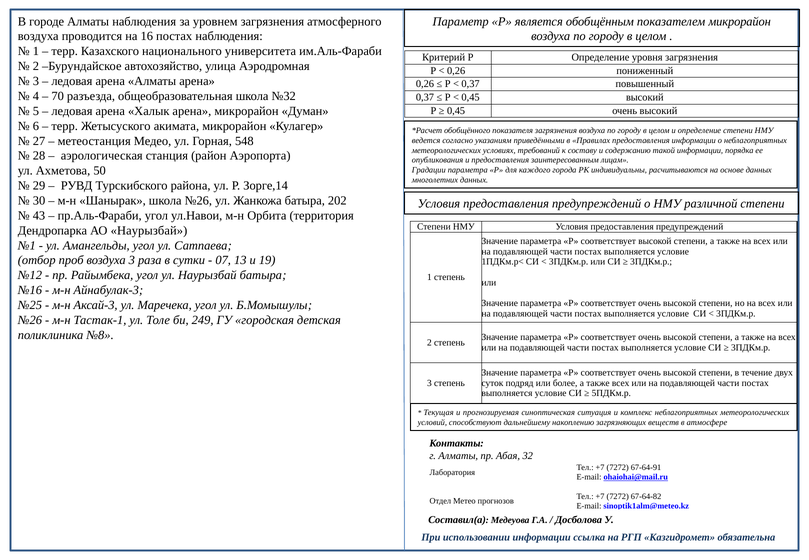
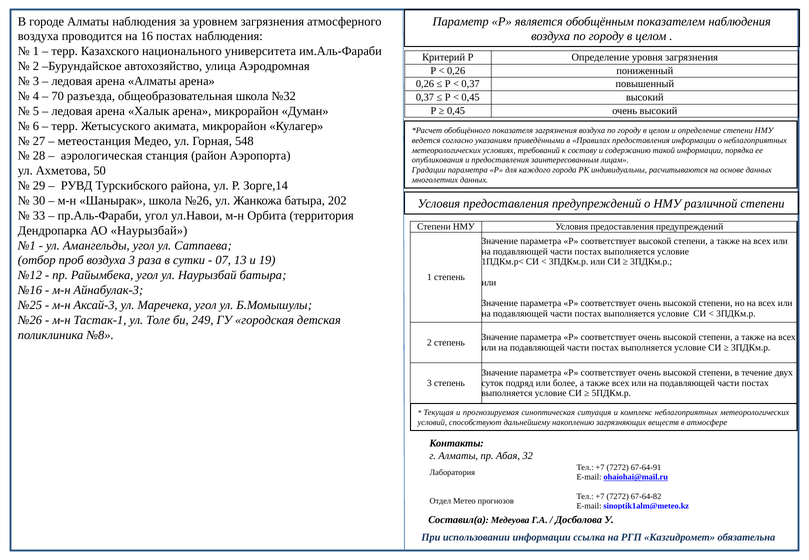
показателем микрорайон: микрорайон -> наблюдения
43: 43 -> 33
